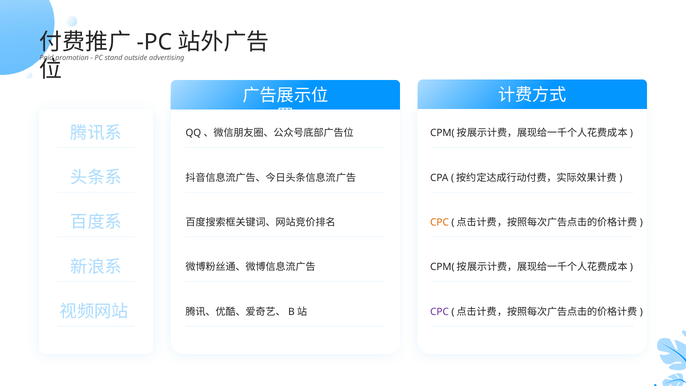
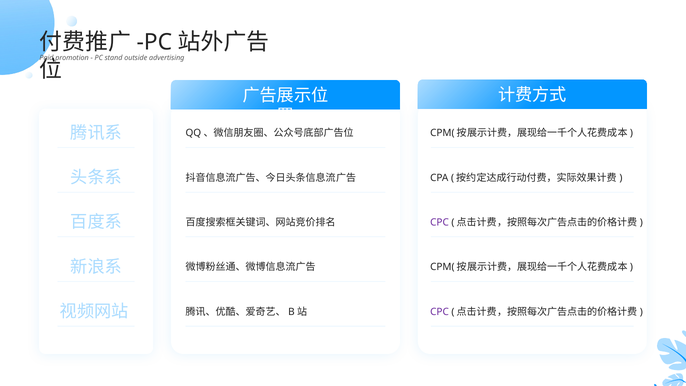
CPC at (439, 222) colour: orange -> purple
